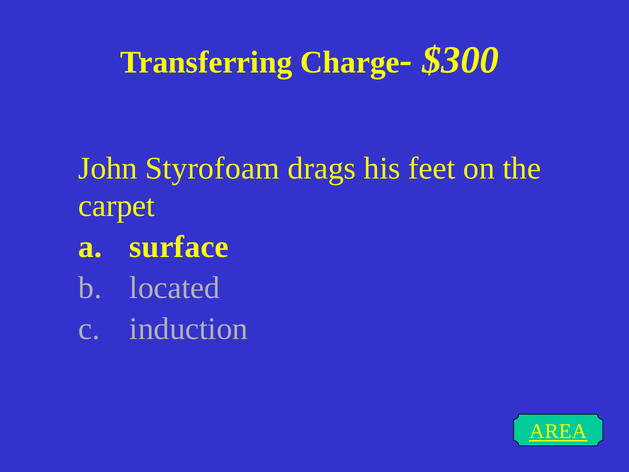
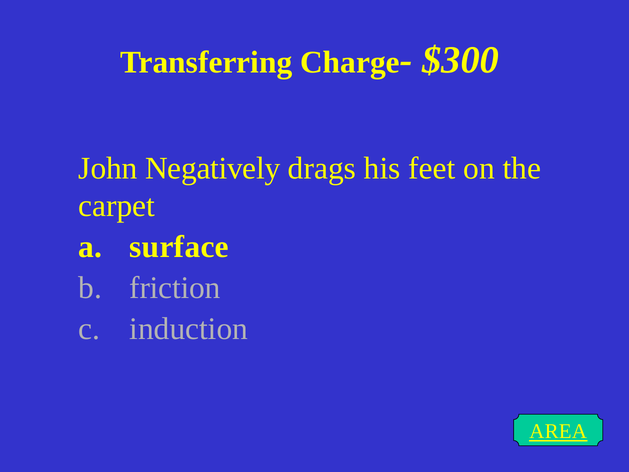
Styrofoam: Styrofoam -> Negatively
located: located -> friction
